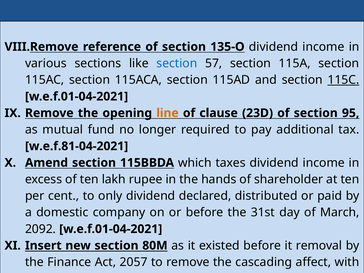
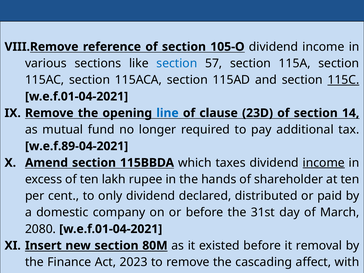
135-O: 135-O -> 105-O
line colour: orange -> blue
95: 95 -> 14
w.e.f.81-04-2021: w.e.f.81-04-2021 -> w.e.f.89-04-2021
income at (324, 163) underline: none -> present
2092: 2092 -> 2080
2057: 2057 -> 2023
